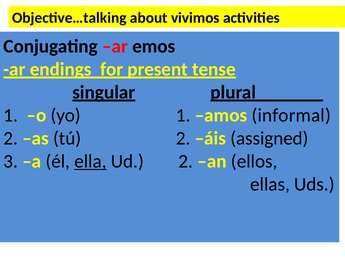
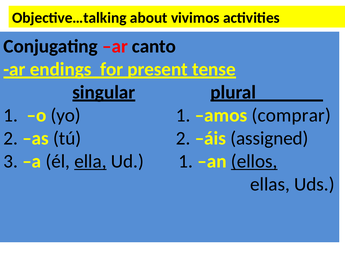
emos: emos -> canto
informal: informal -> comprar
Ud 2: 2 -> 1
ellos underline: none -> present
